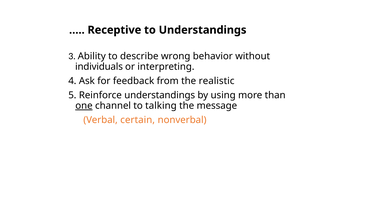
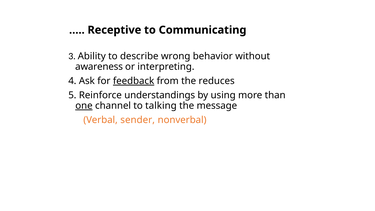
to Understandings: Understandings -> Communicating
individuals: individuals -> awareness
feedback underline: none -> present
realistic: realistic -> reduces
certain: certain -> sender
